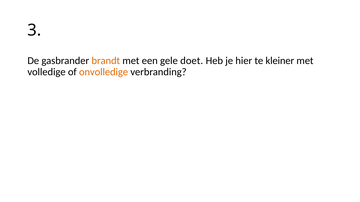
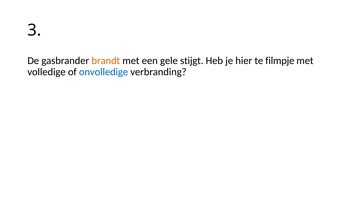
doet: doet -> stijgt
kleiner: kleiner -> filmpje
onvolledige colour: orange -> blue
